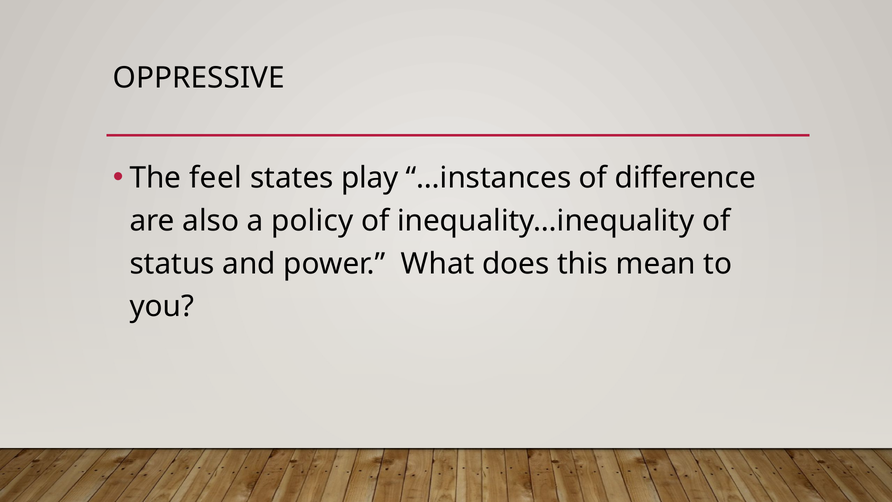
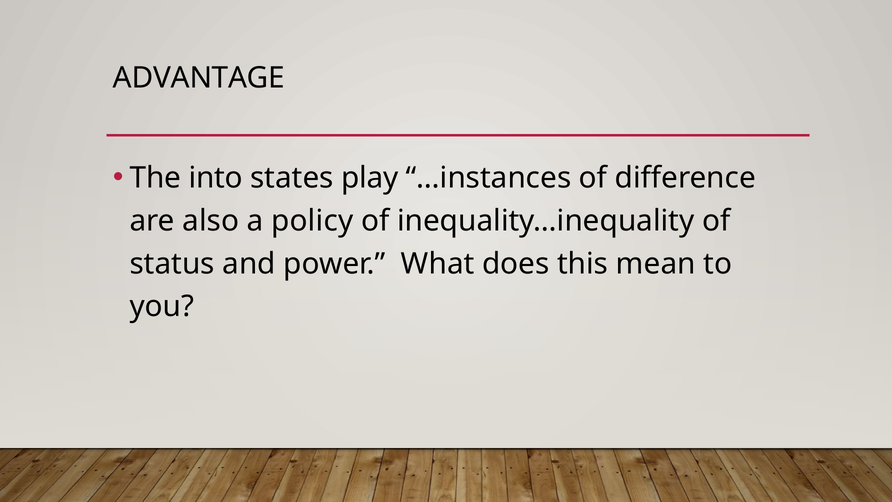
OPPRESSIVE: OPPRESSIVE -> ADVANTAGE
feel: feel -> into
